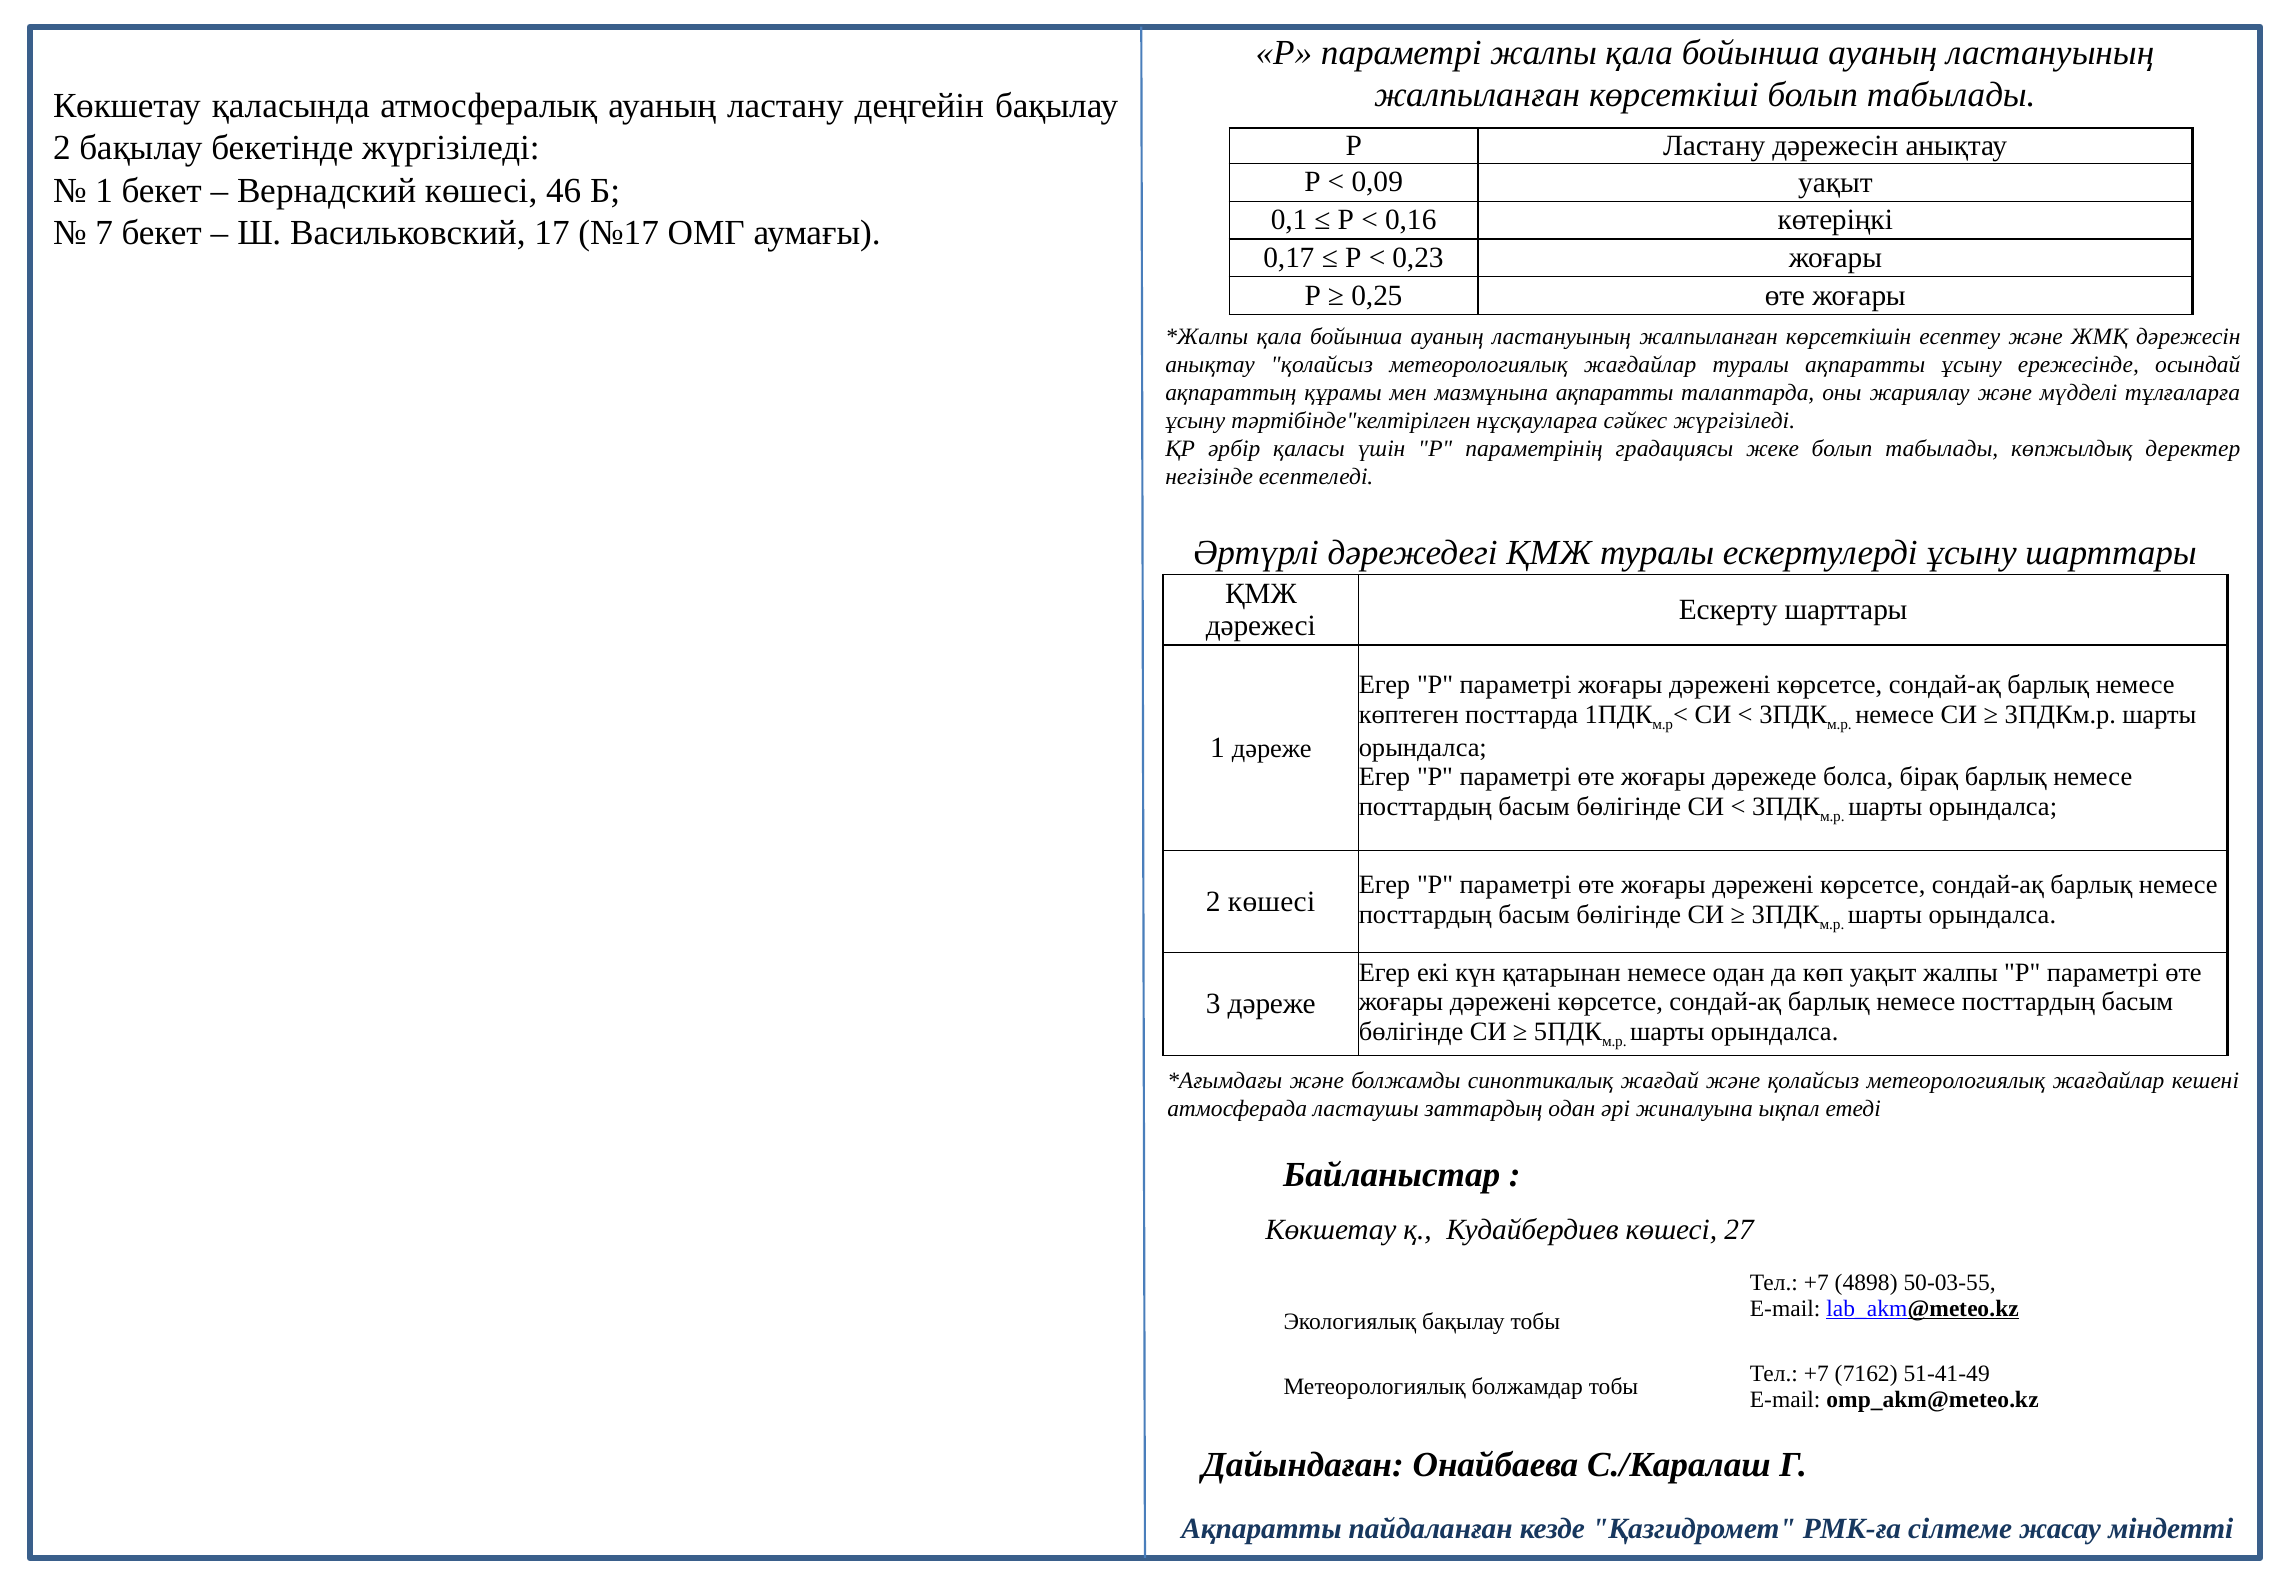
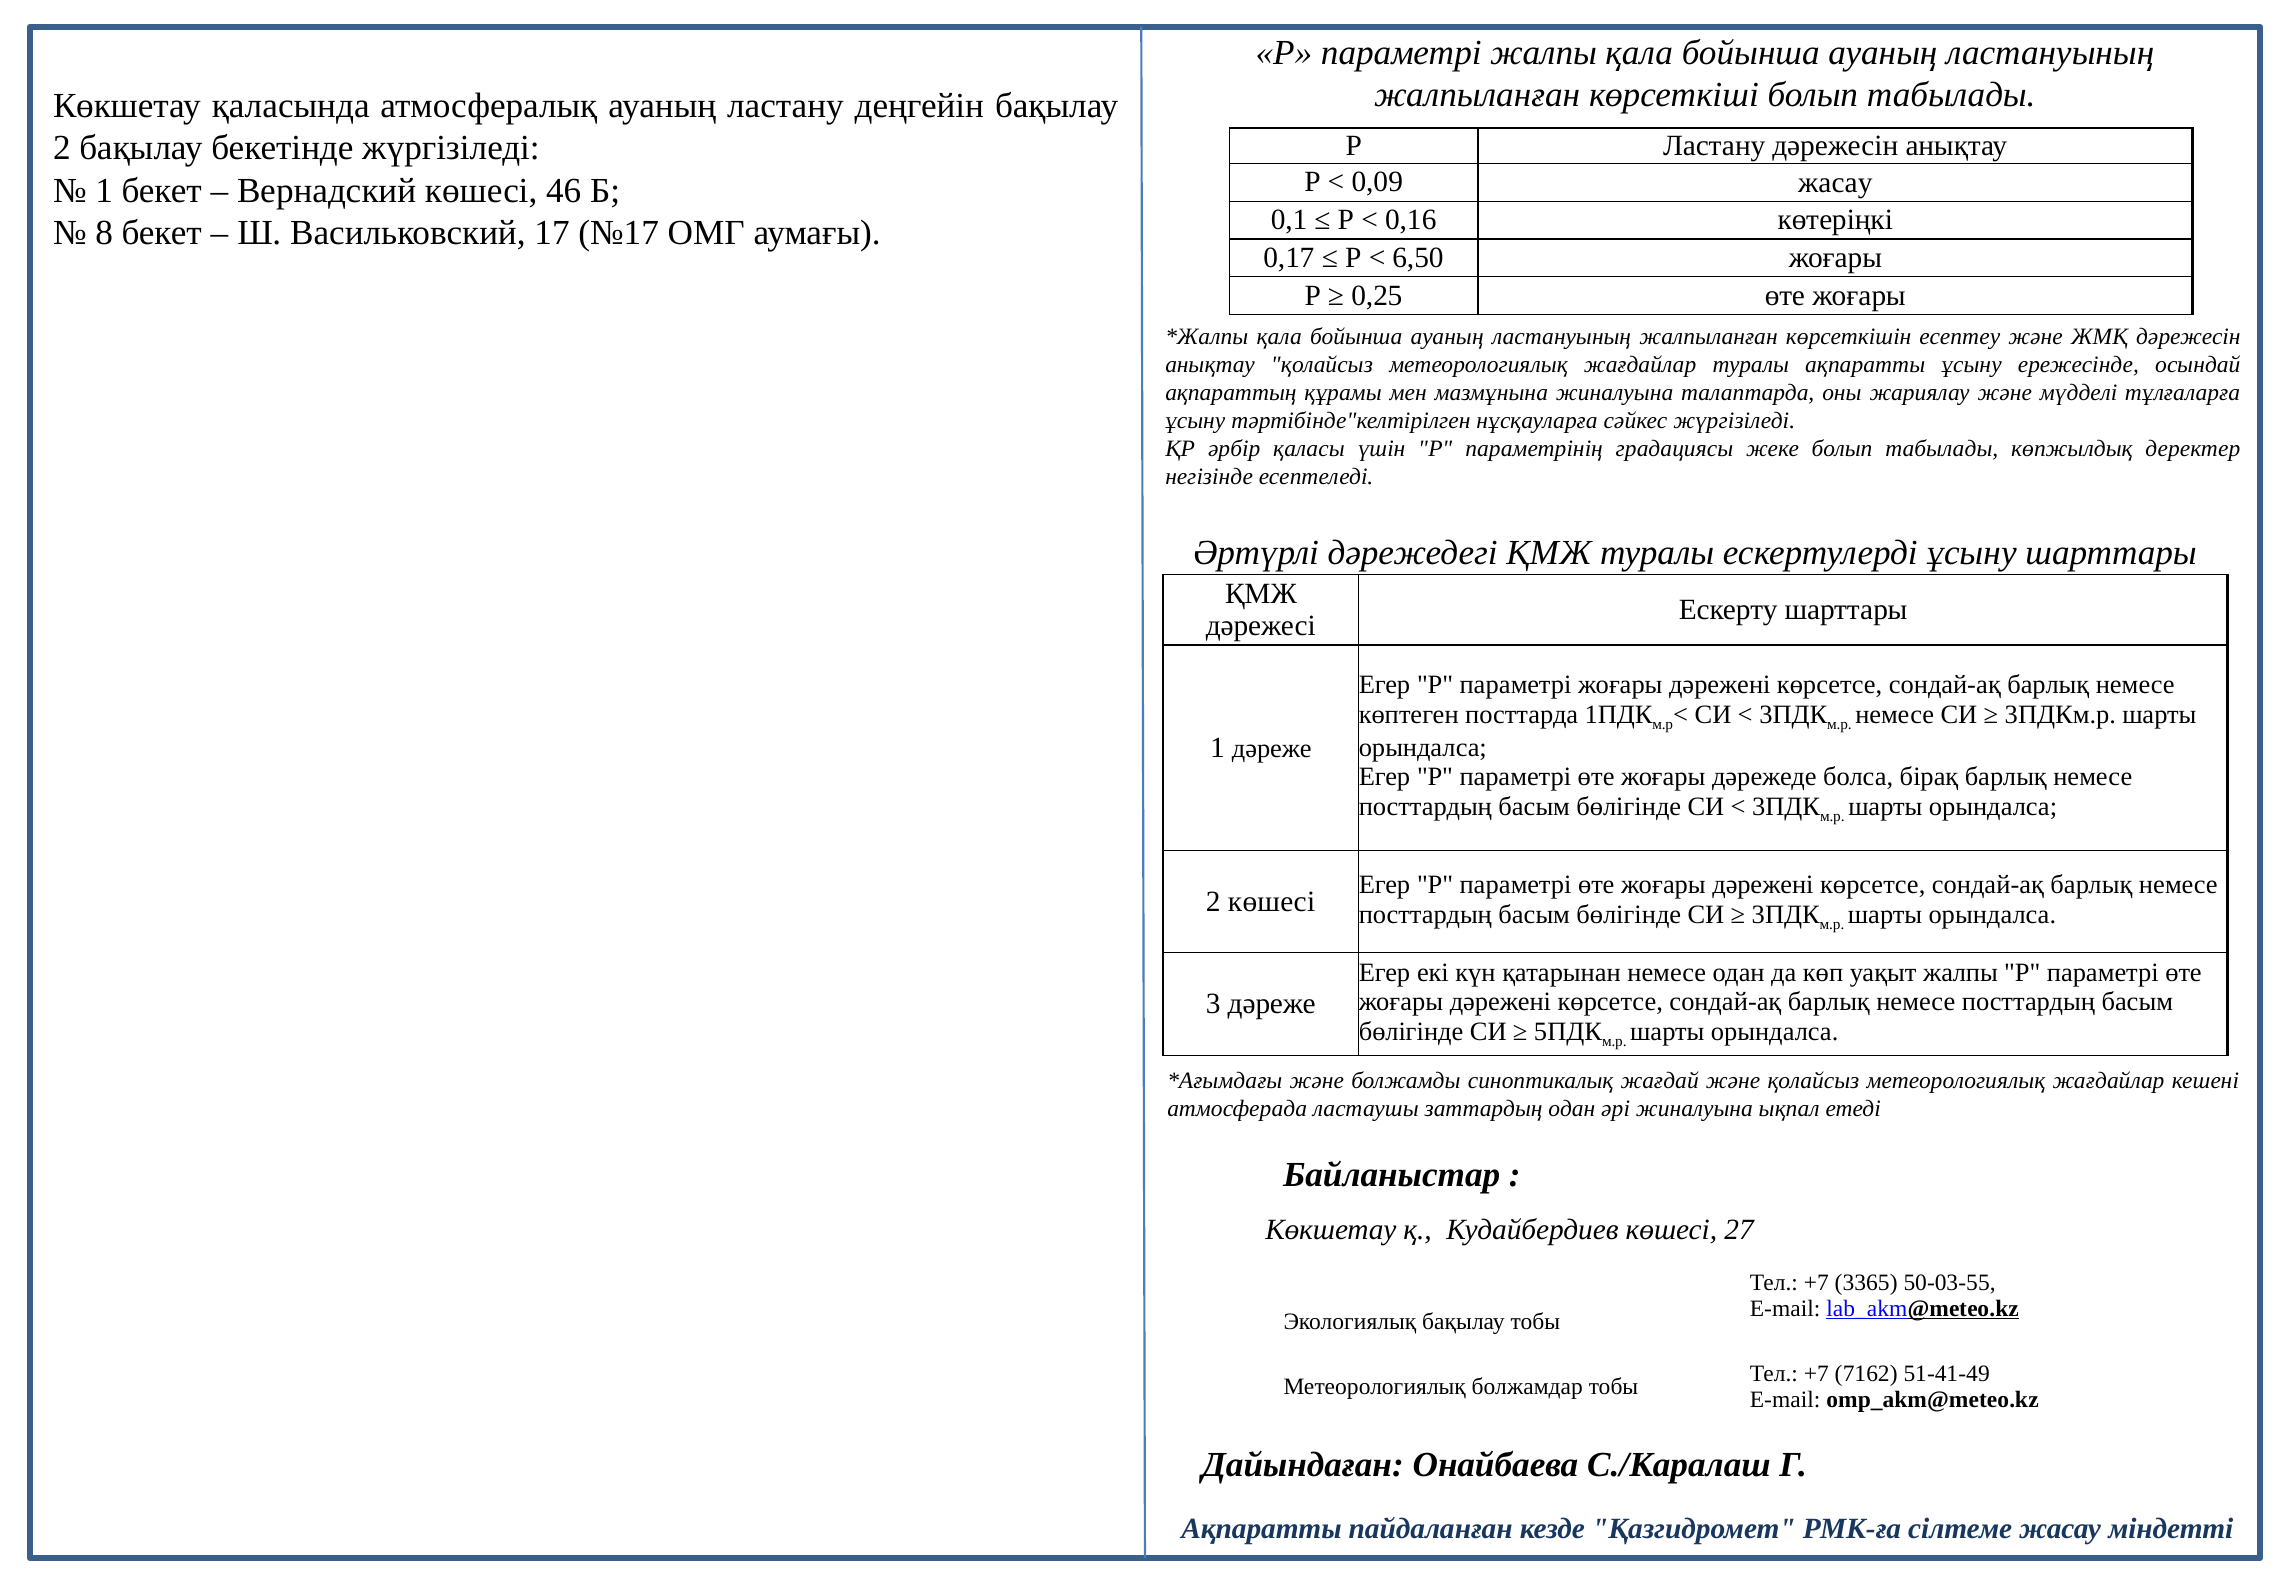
0,09 уақыт: уақыт -> жасау
7: 7 -> 8
0,23: 0,23 -> 6,50
мазмұнына ақпаратты: ақпаратты -> жиналуына
4898: 4898 -> 3365
